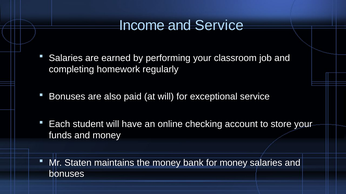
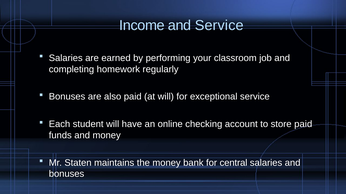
store your: your -> paid
for money: money -> central
